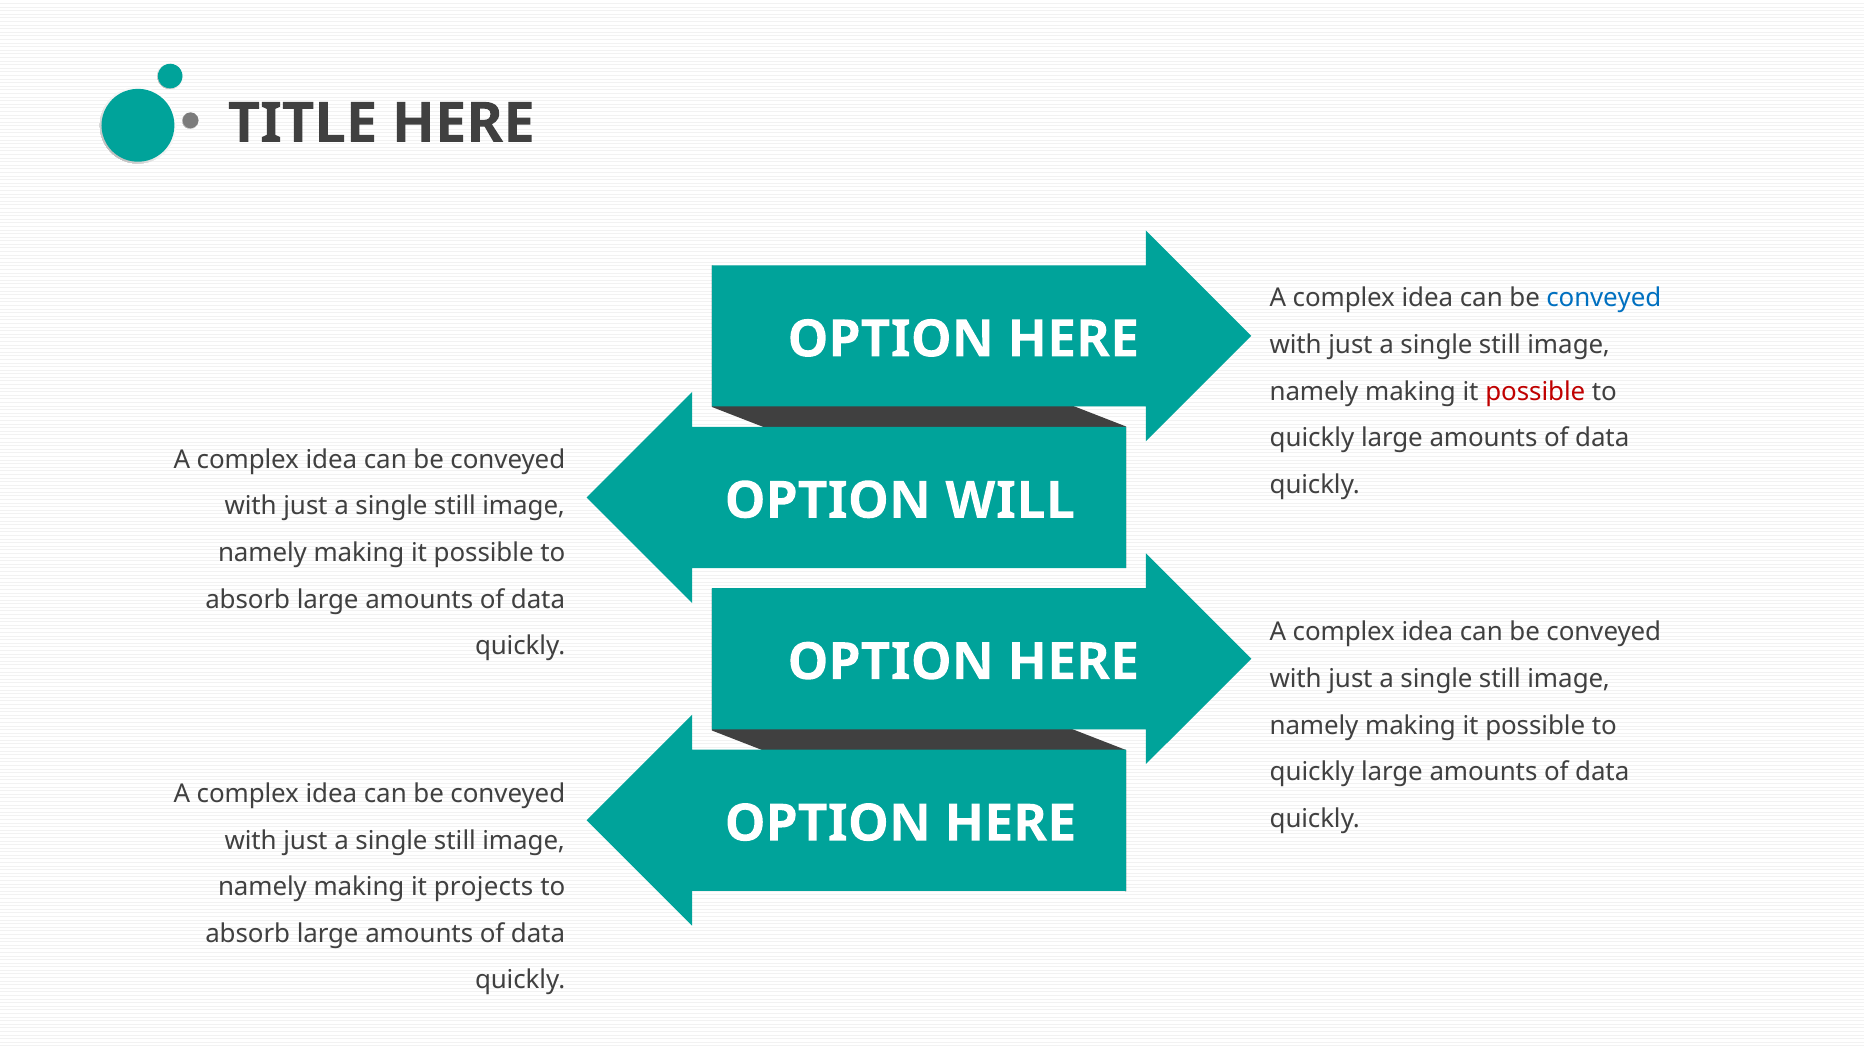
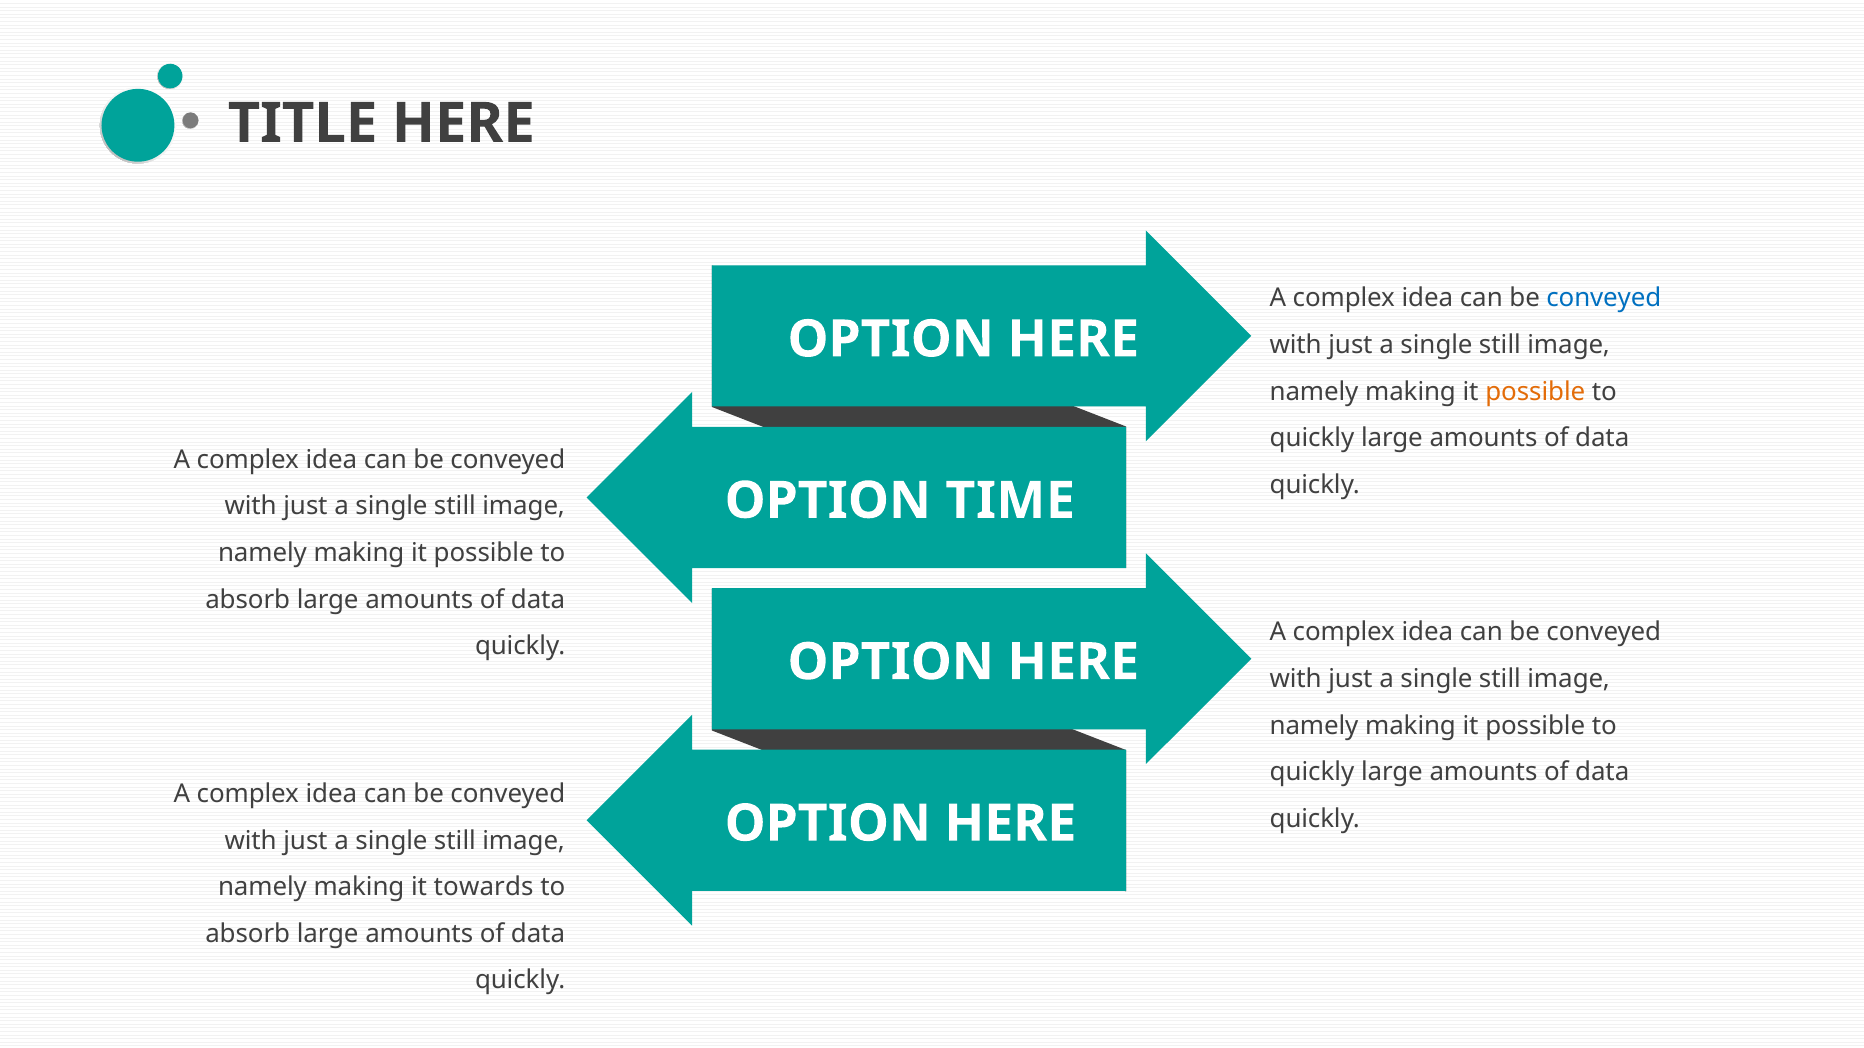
possible at (1535, 392) colour: red -> orange
WILL: WILL -> TIME
projects: projects -> towards
